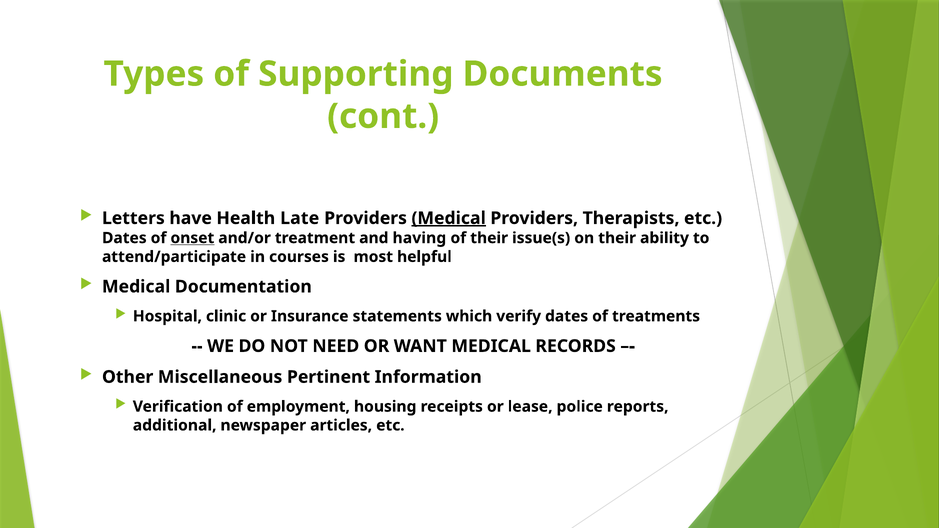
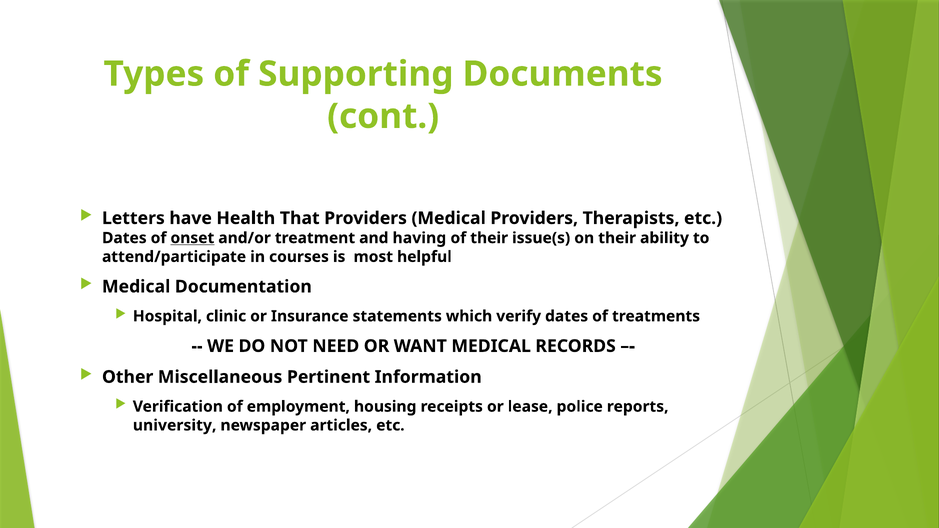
Late: Late -> That
Medical at (449, 218) underline: present -> none
additional: additional -> university
